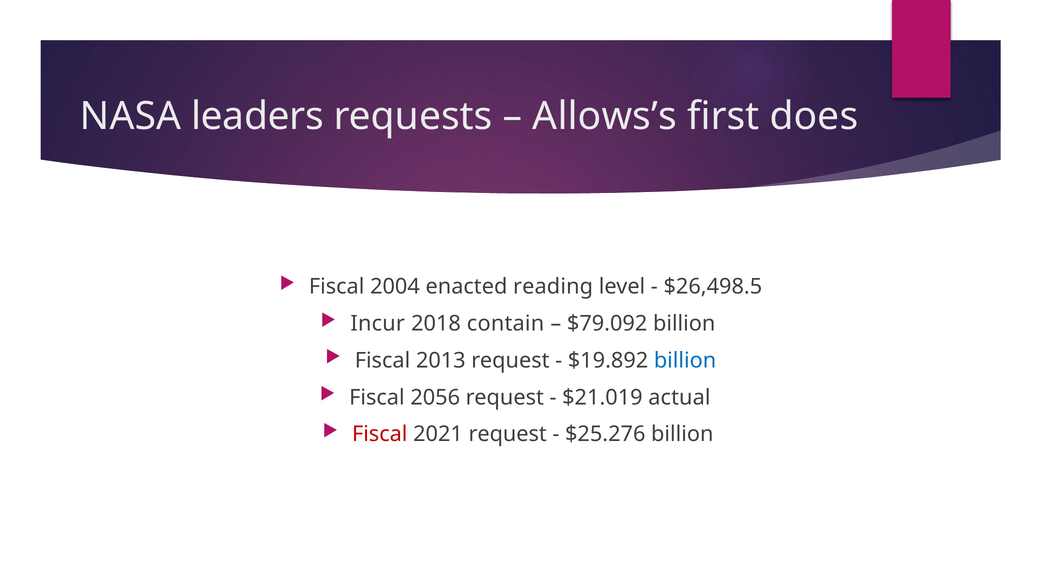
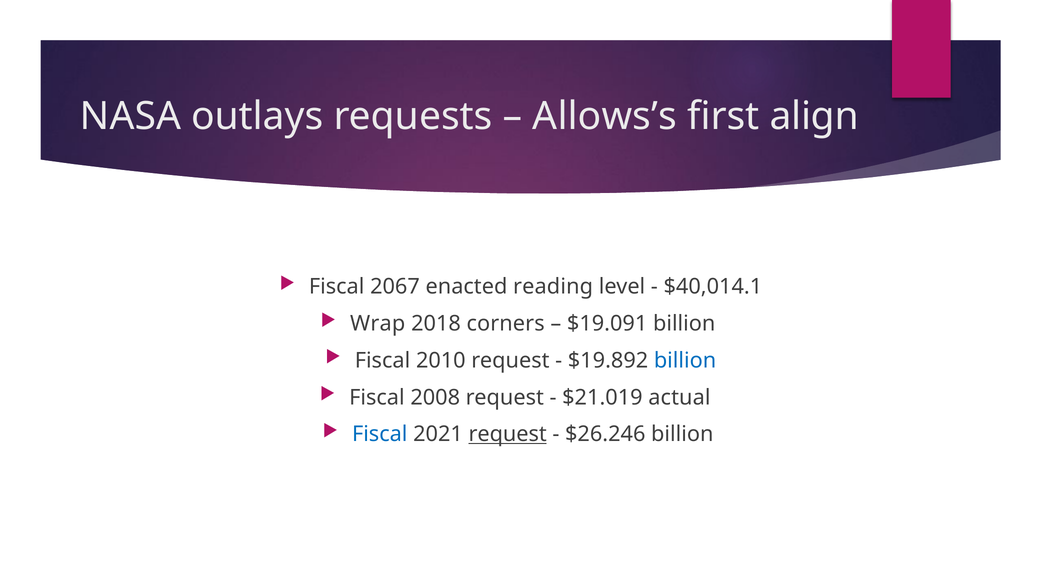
leaders: leaders -> outlays
does: does -> align
2004: 2004 -> 2067
$26,498.5: $26,498.5 -> $40,014.1
Incur: Incur -> Wrap
contain: contain -> corners
$79.092: $79.092 -> $19.091
2013: 2013 -> 2010
2056: 2056 -> 2008
Fiscal at (380, 434) colour: red -> blue
request at (508, 434) underline: none -> present
$25.276: $25.276 -> $26.246
